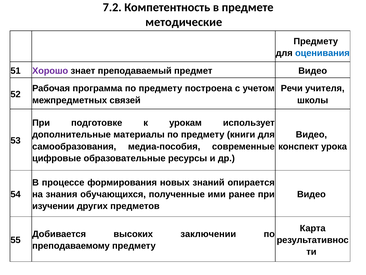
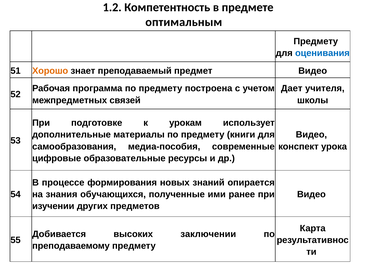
7.2: 7.2 -> 1.2
методические: методические -> оптимальным
Хорошо colour: purple -> orange
Речи: Речи -> Дает
